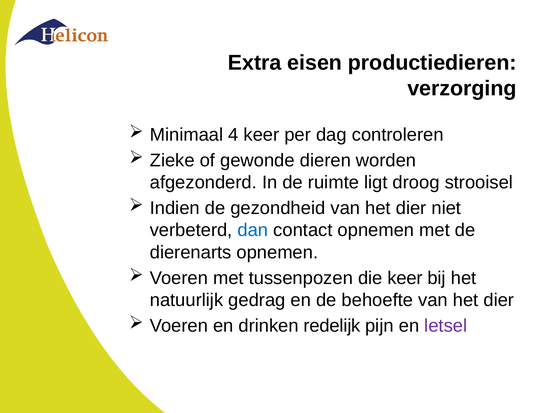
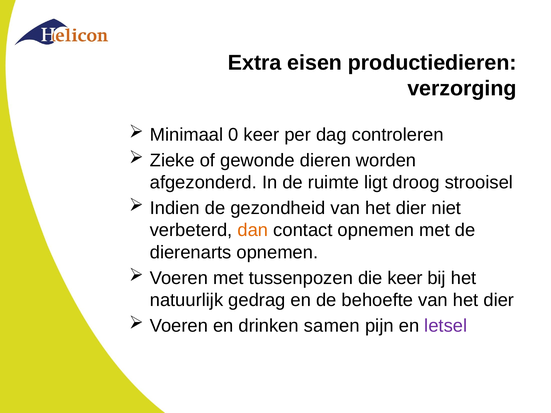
4: 4 -> 0
dan colour: blue -> orange
redelijk: redelijk -> samen
